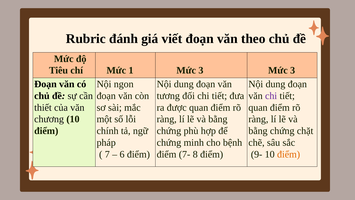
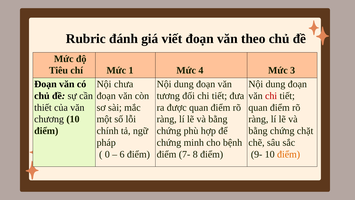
1 Mức 3: 3 -> 4
ngon: ngon -> chưa
chi at (271, 96) colour: purple -> red
7: 7 -> 0
